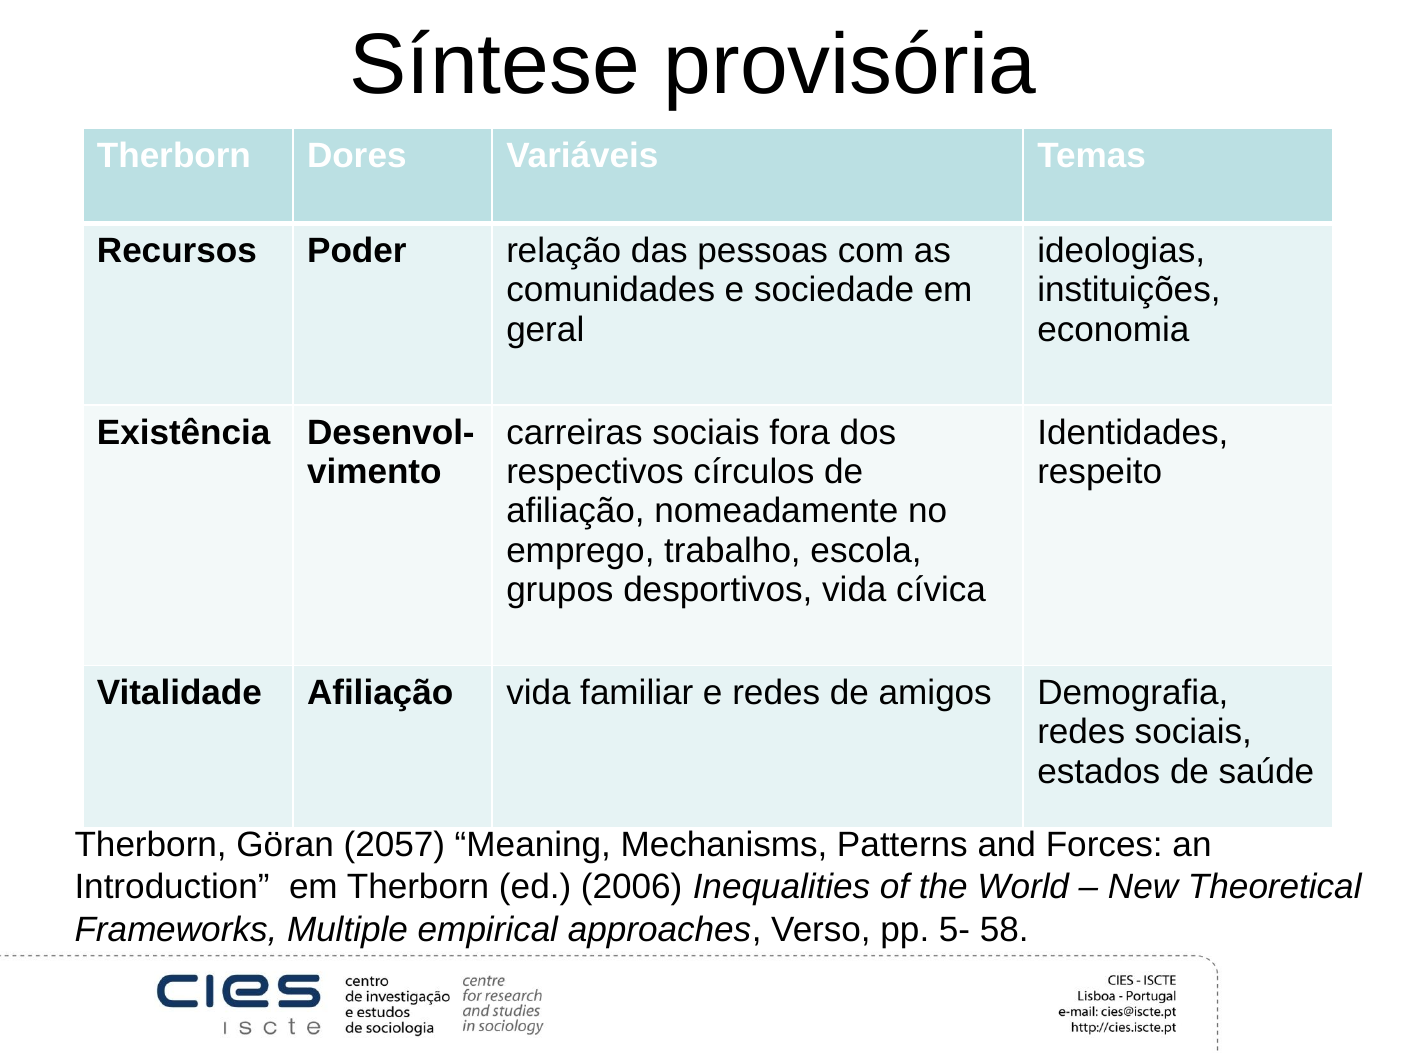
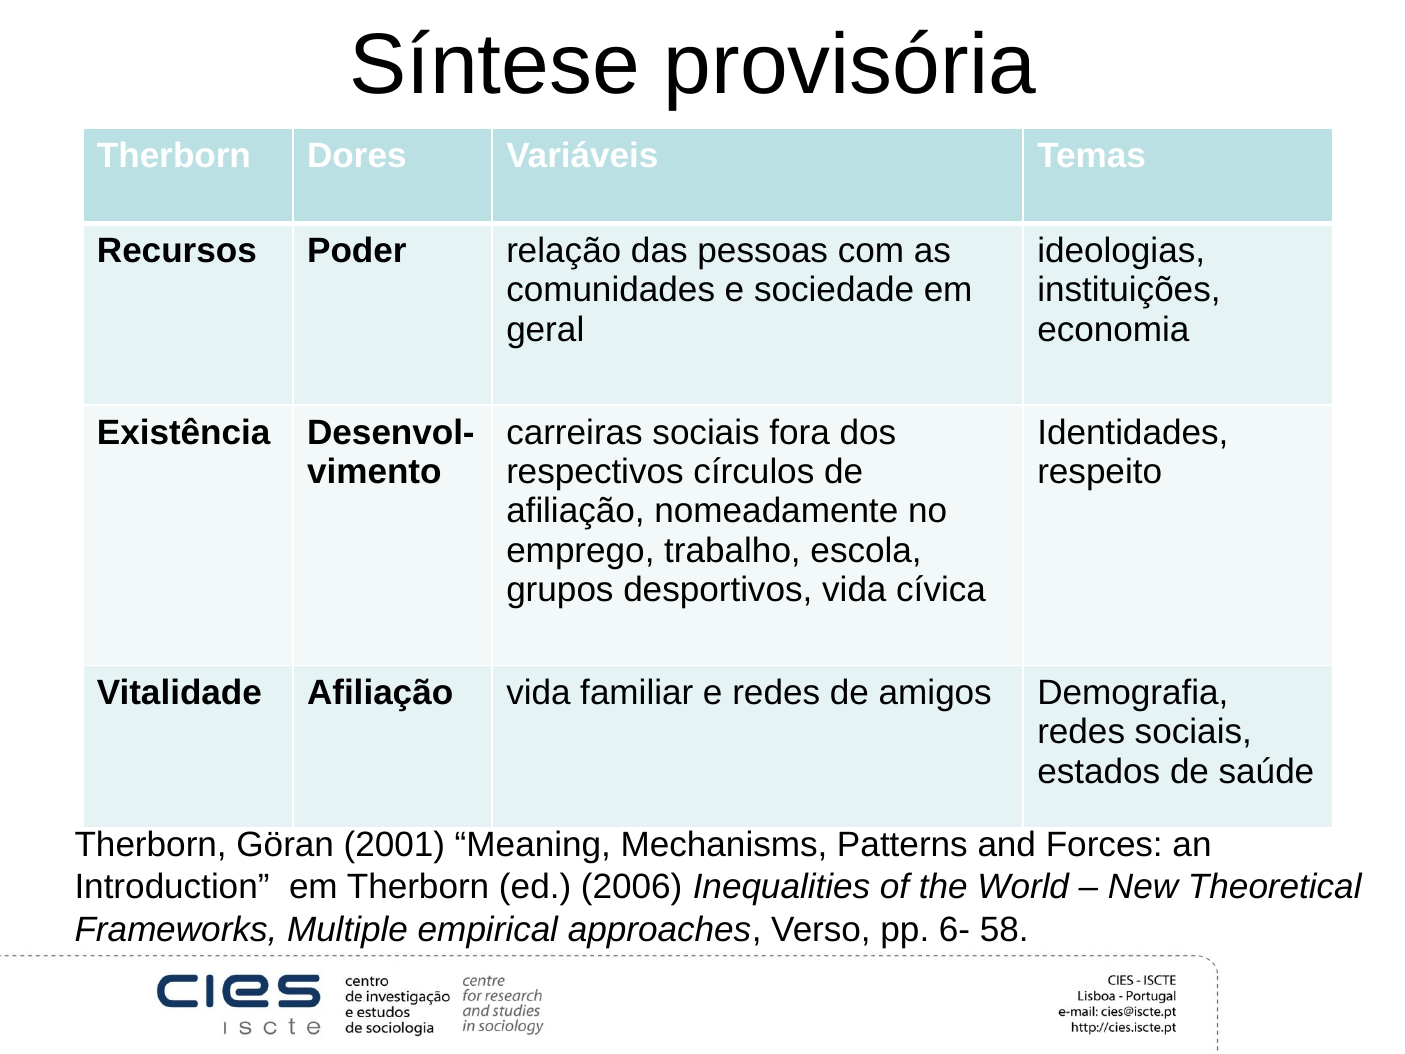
2057: 2057 -> 2001
5-: 5- -> 6-
